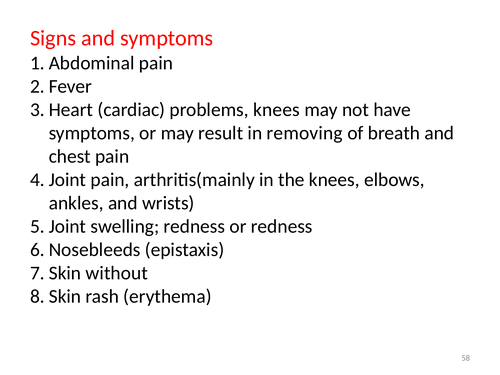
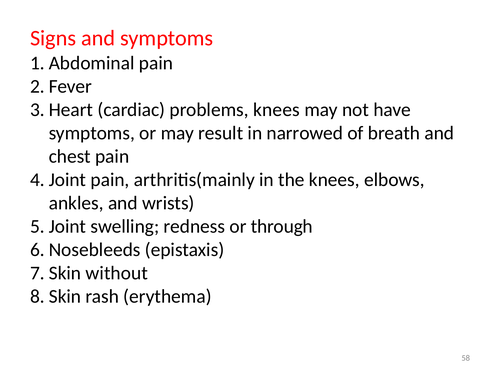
removing: removing -> narrowed
or redness: redness -> through
